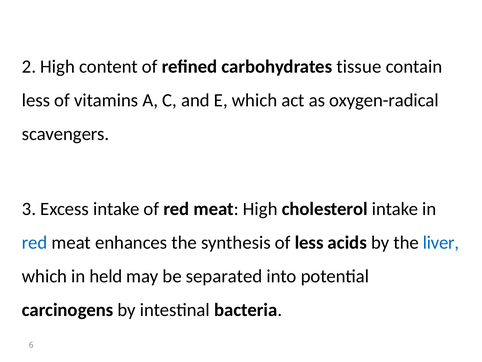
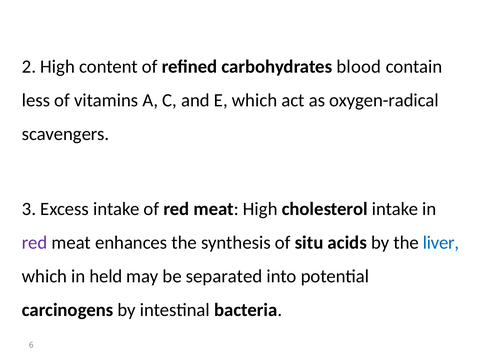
tissue: tissue -> blood
red at (35, 242) colour: blue -> purple
of less: less -> situ
